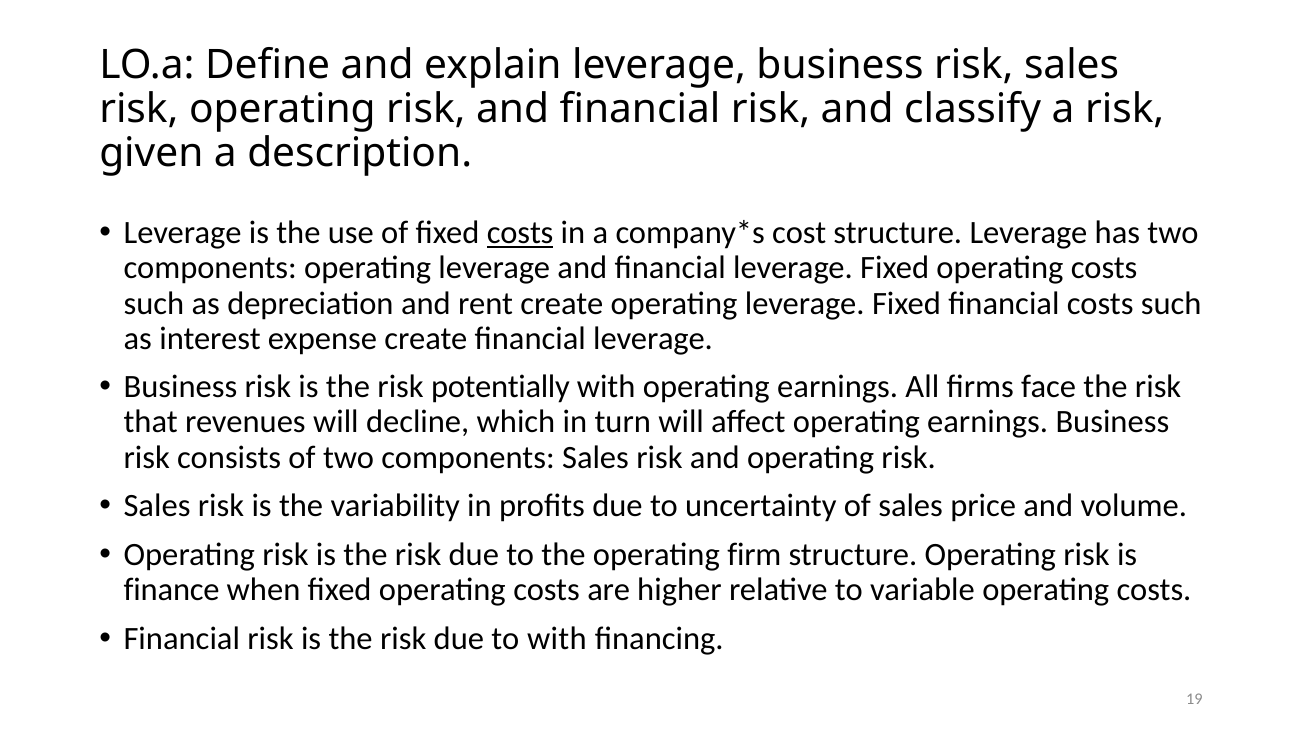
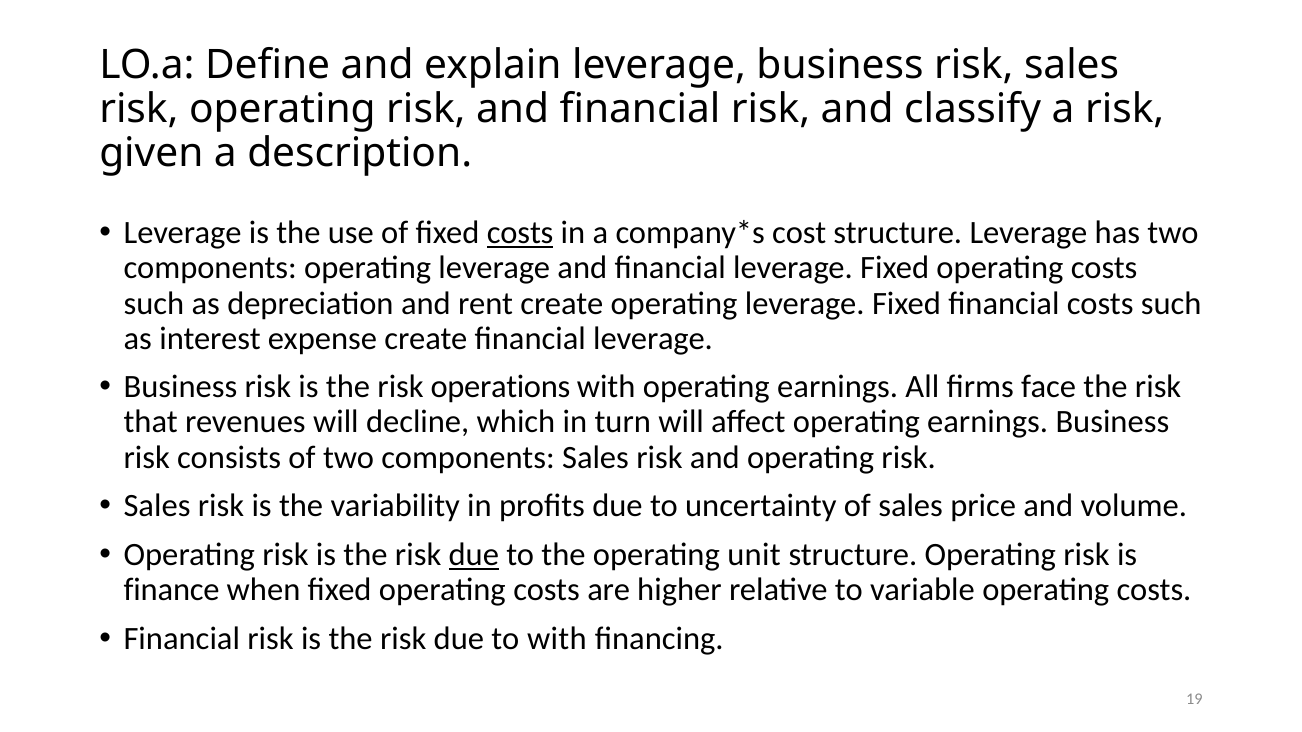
potentially: potentially -> operations
due at (474, 555) underline: none -> present
firm: firm -> unit
